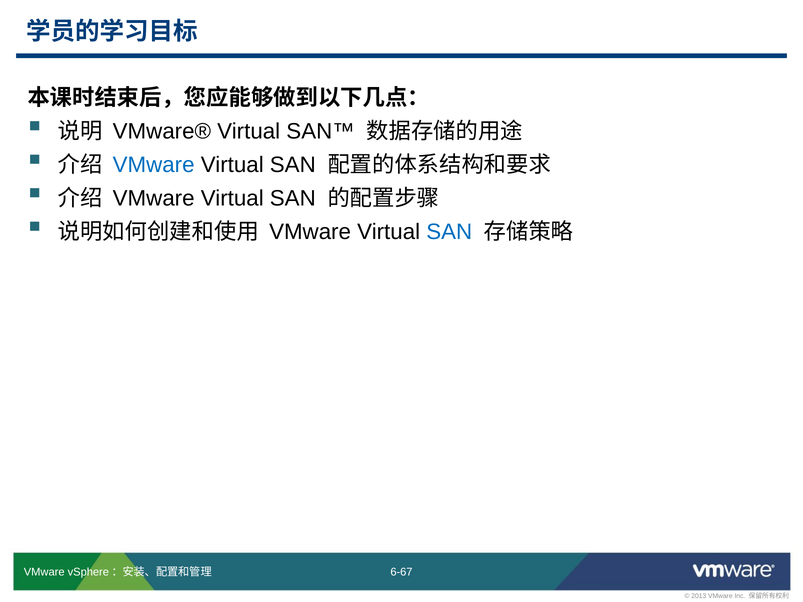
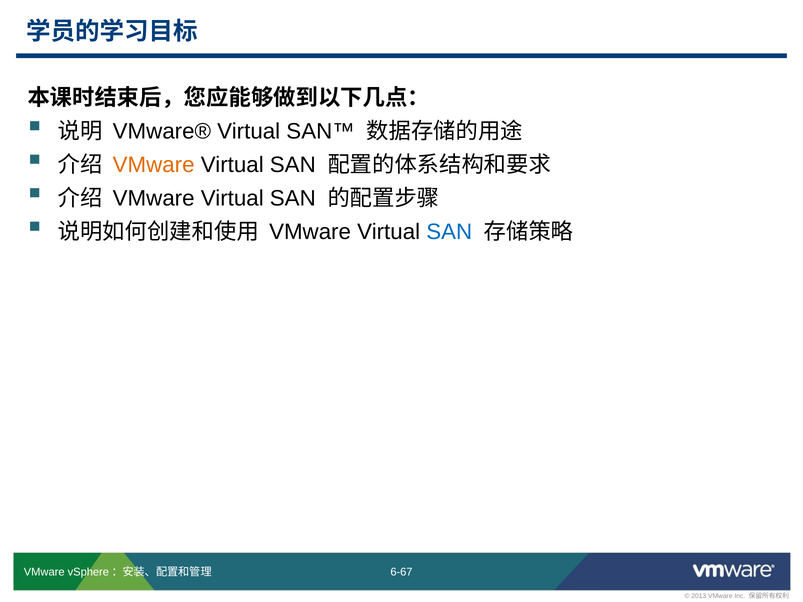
VMware at (154, 165) colour: blue -> orange
